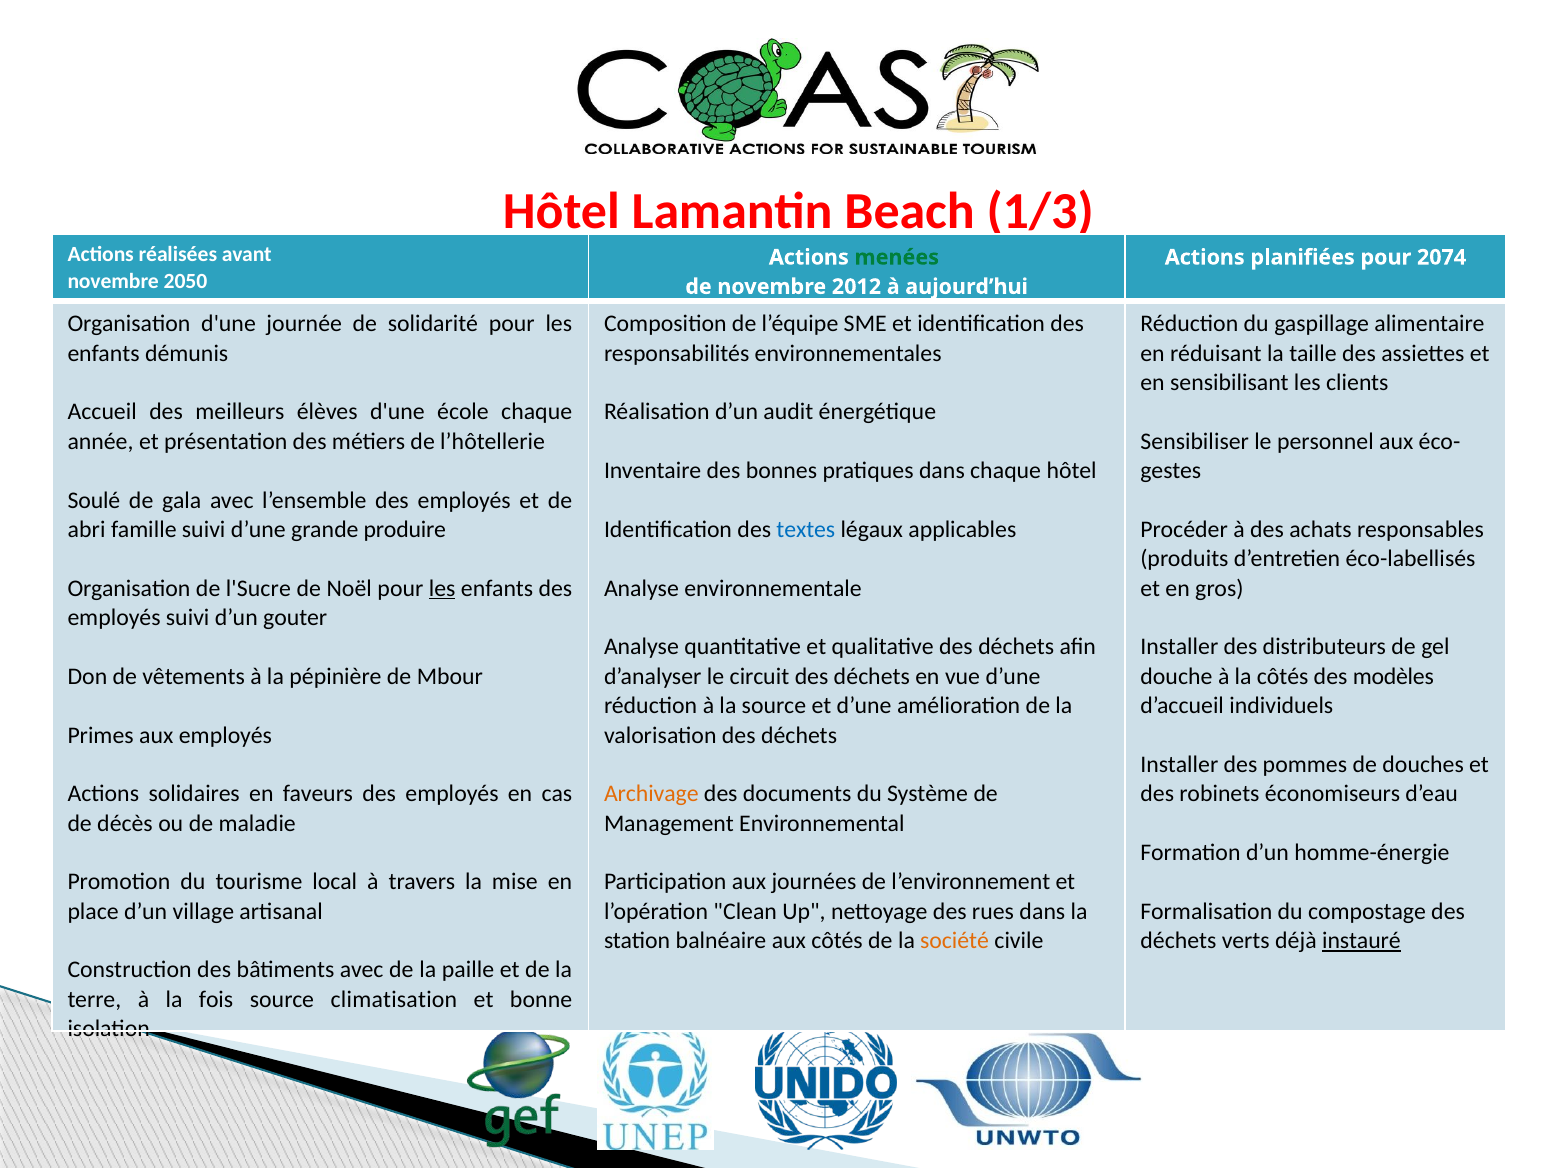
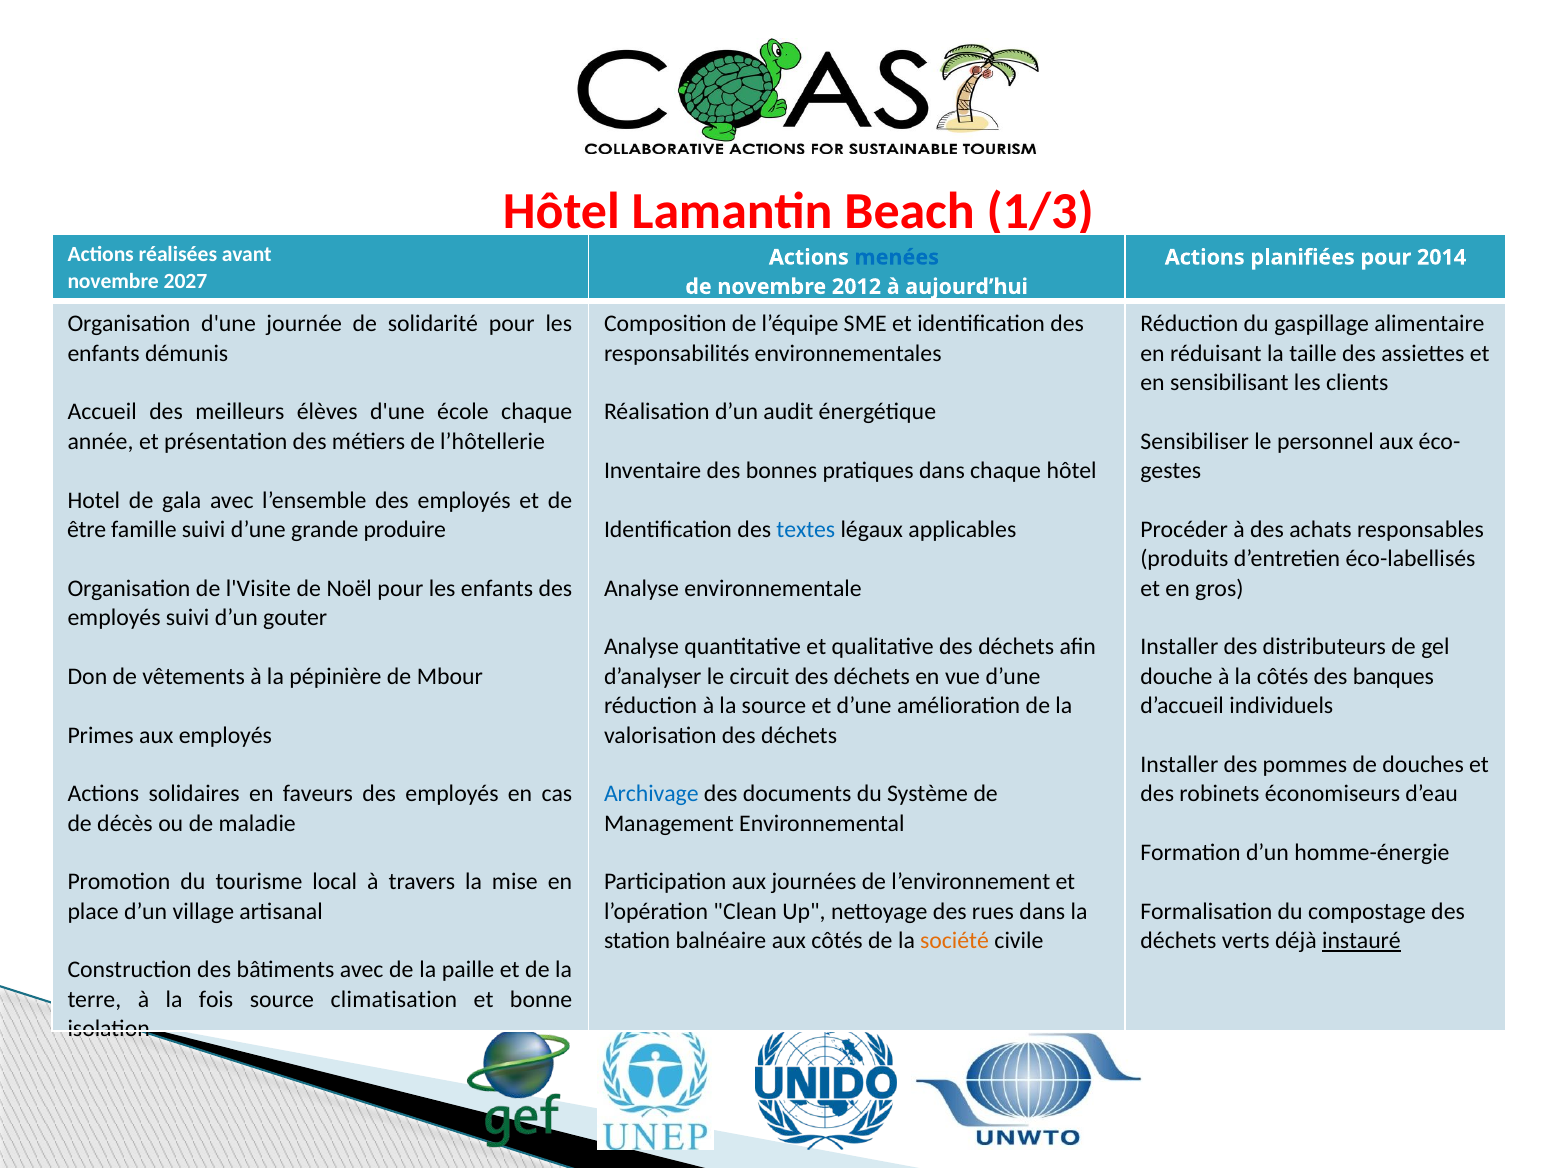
menées colour: green -> blue
2074: 2074 -> 2014
2050: 2050 -> 2027
Soulé: Soulé -> Hotel
abri: abri -> être
l'Sucre: l'Sucre -> l'Visite
les at (442, 589) underline: present -> none
modèles: modèles -> banques
Archivage colour: orange -> blue
